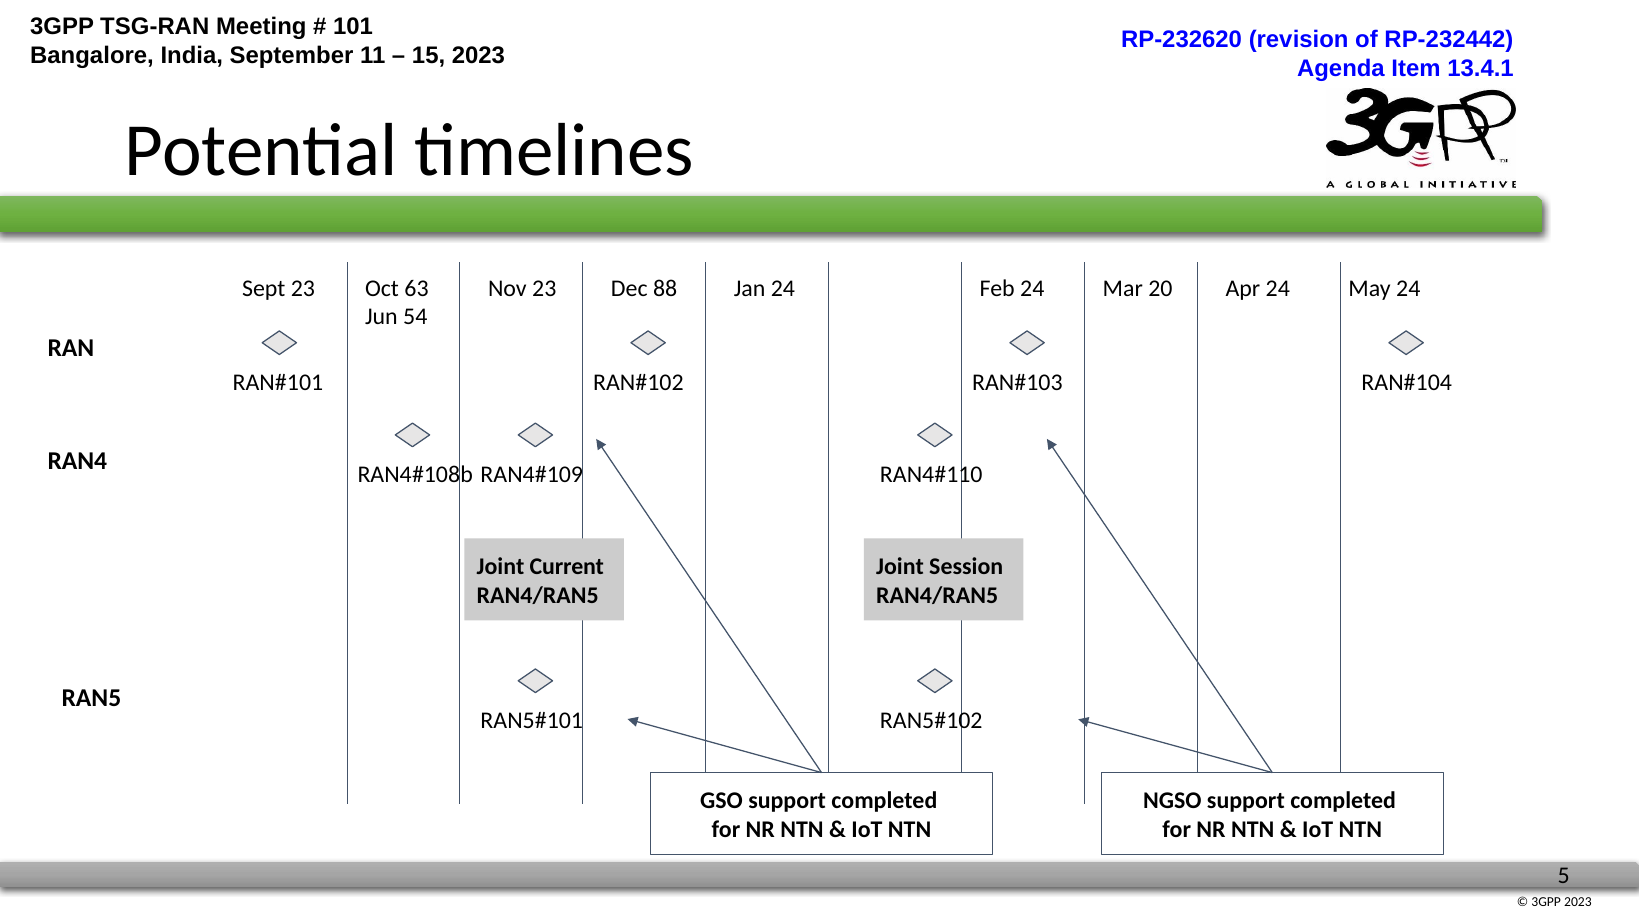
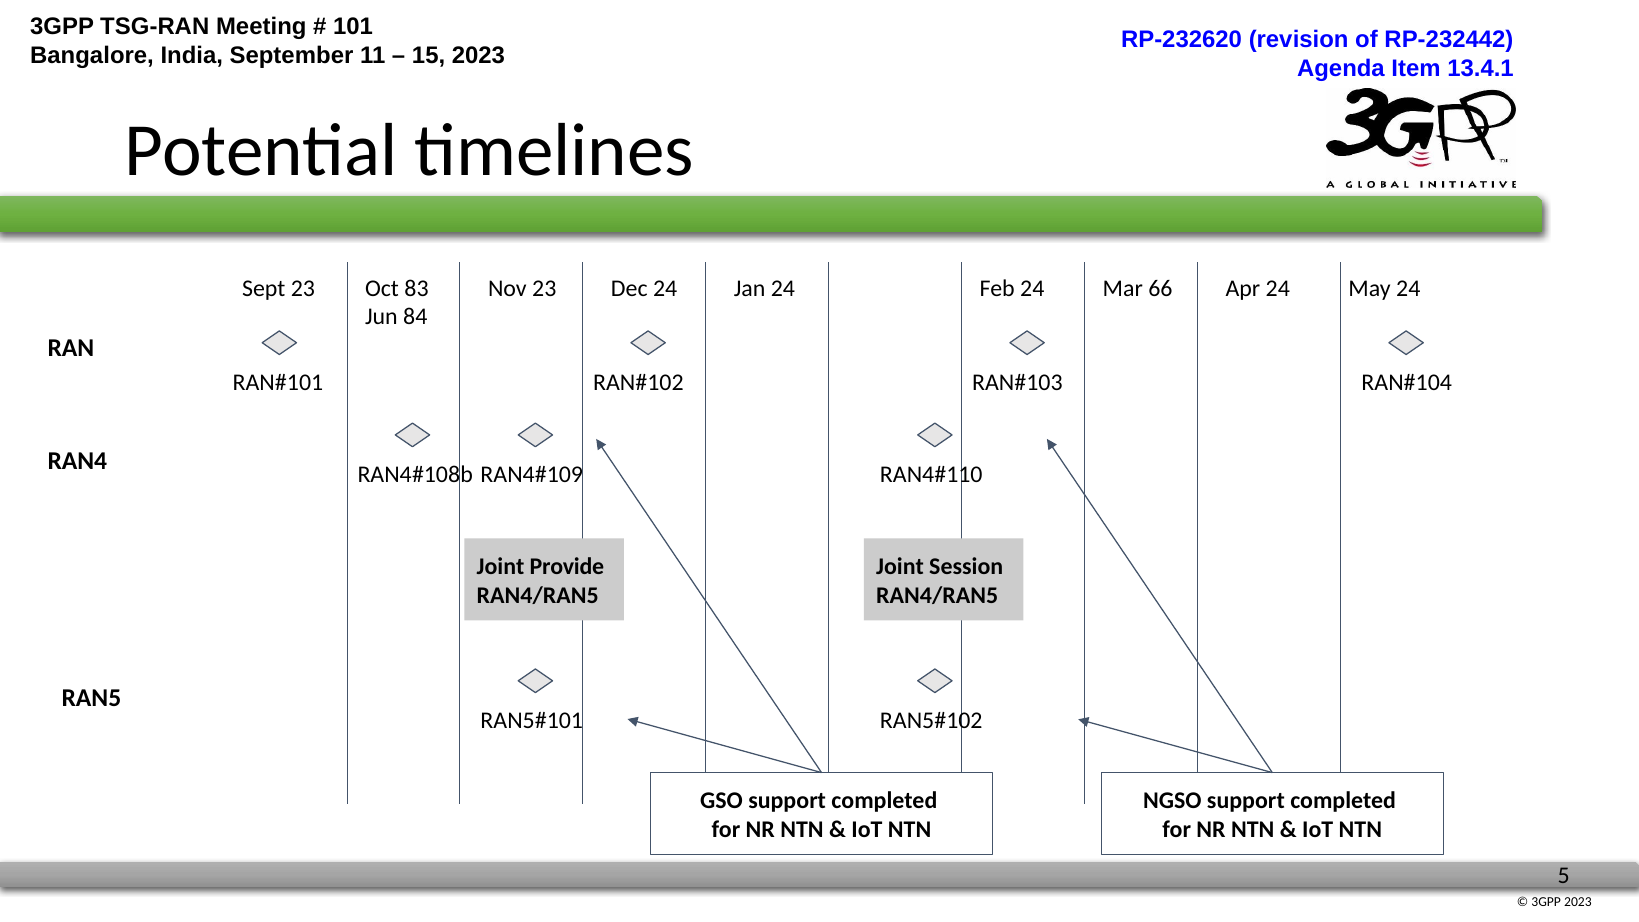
63: 63 -> 83
Dec 88: 88 -> 24
20: 20 -> 66
54: 54 -> 84
Current: Current -> Provide
